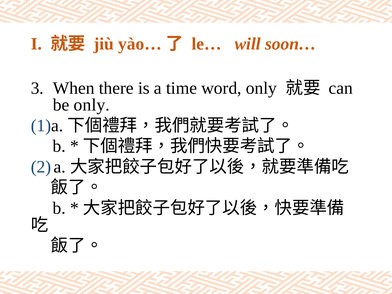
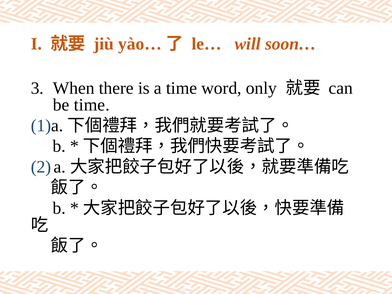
be only: only -> time
